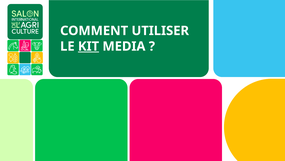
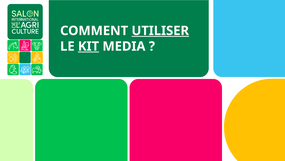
UTILISER underline: none -> present
